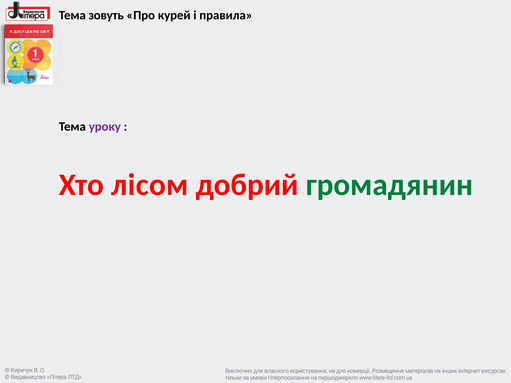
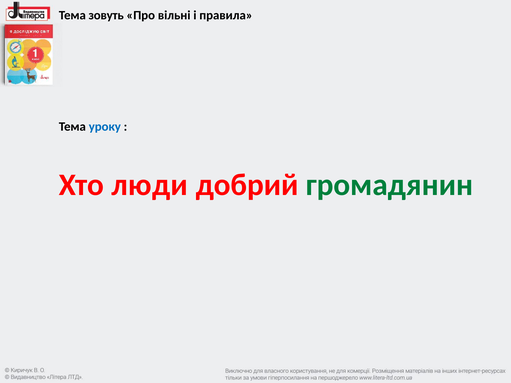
курей: курей -> вільні
уроку colour: purple -> blue
лісом: лісом -> люди
